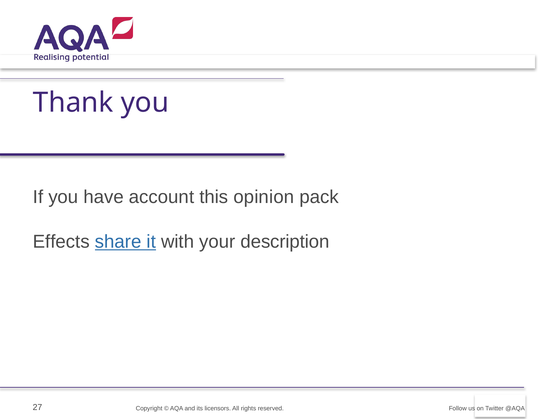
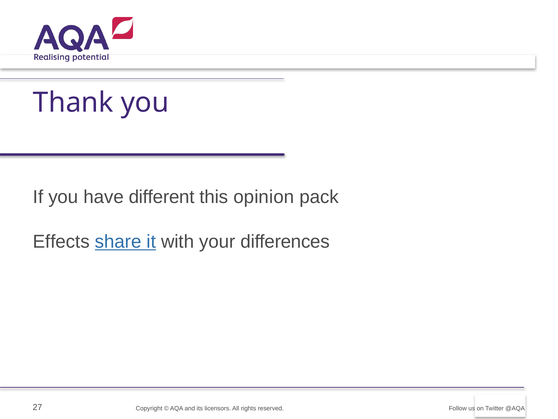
account: account -> different
description: description -> differences
